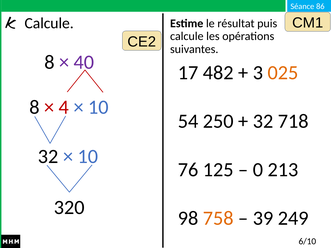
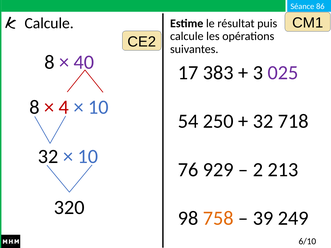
482: 482 -> 383
025 colour: orange -> purple
125: 125 -> 929
0: 0 -> 2
